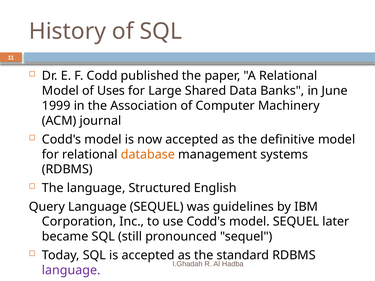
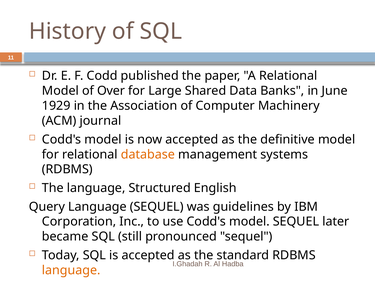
Uses: Uses -> Over
1999: 1999 -> 1929
language at (71, 270) colour: purple -> orange
